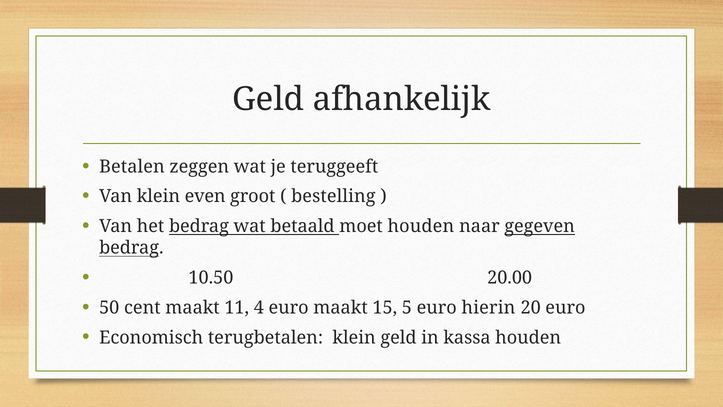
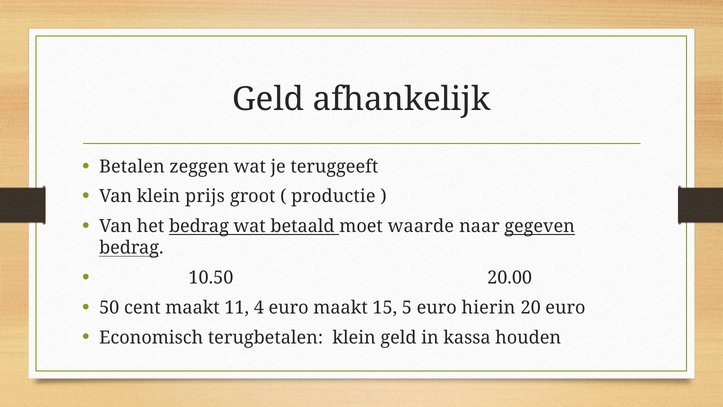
even: even -> prijs
bestelling: bestelling -> productie
moet houden: houden -> waarde
